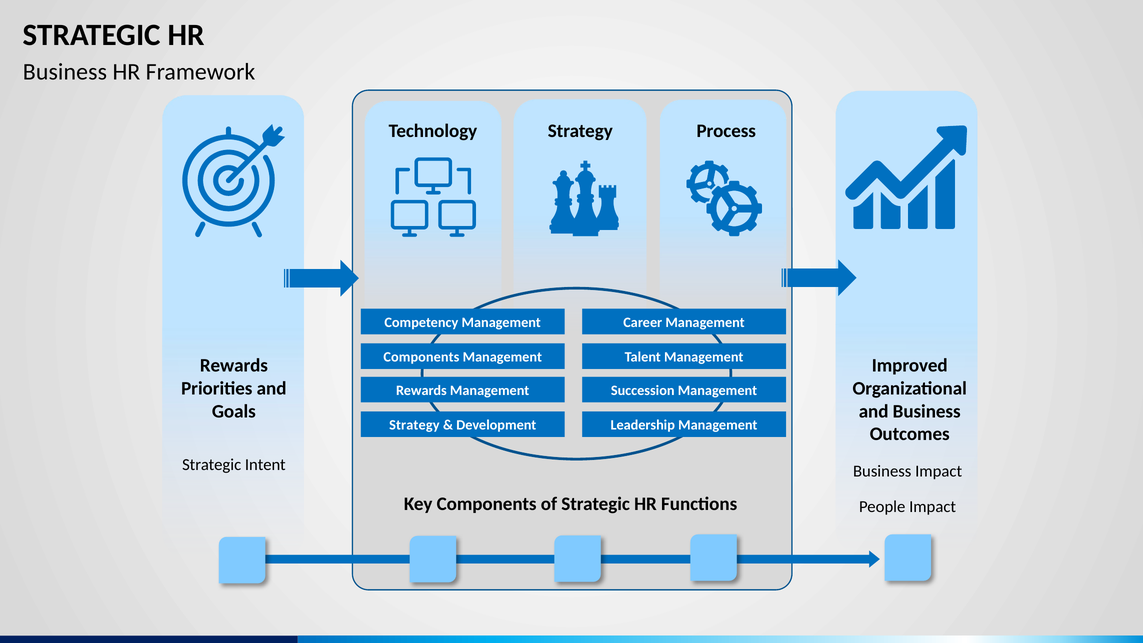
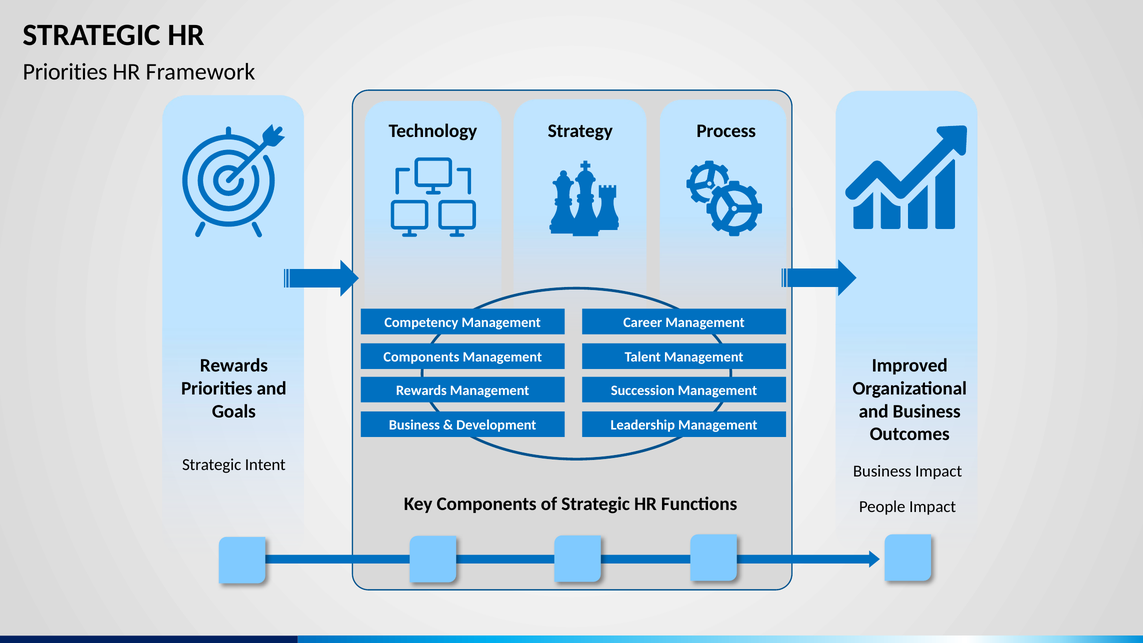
Business at (65, 72): Business -> Priorities
Strategy at (414, 425): Strategy -> Business
